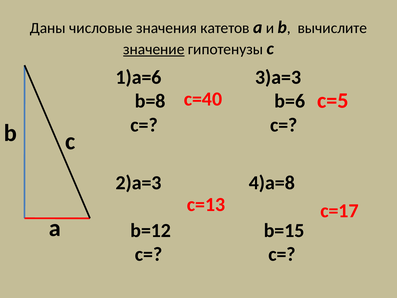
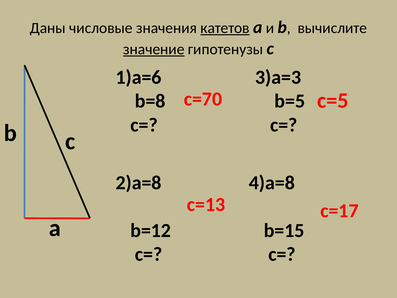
катетов underline: none -> present
c=40: c=40 -> c=70
b=6: b=6 -> b=5
2)a=3: 2)a=3 -> 2)a=8
